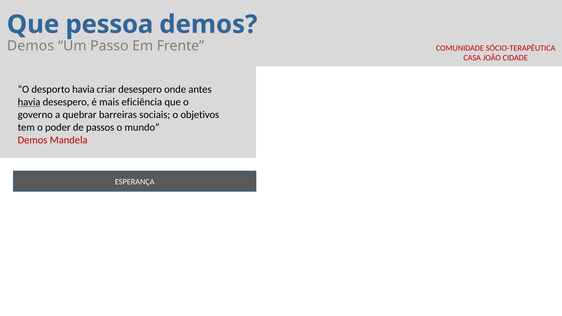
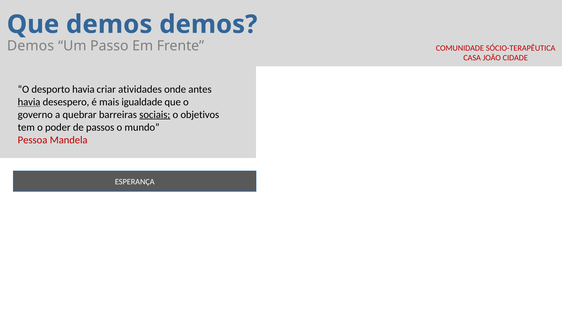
Que pessoa: pessoa -> demos
criar desespero: desespero -> atividades
eficiência: eficiência -> igualdade
sociais underline: none -> present
Demos at (33, 140): Demos -> Pessoa
